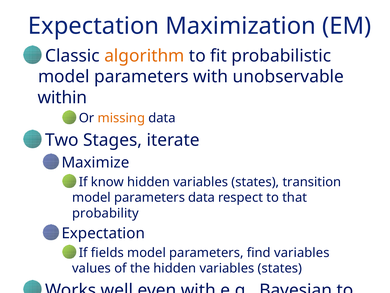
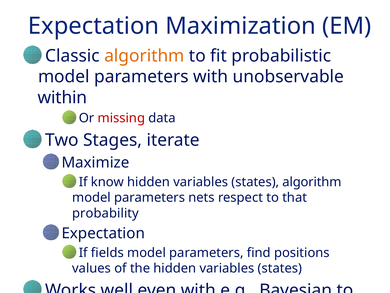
missing colour: orange -> red
states transition: transition -> algorithm
parameters data: data -> nets
find variables: variables -> positions
